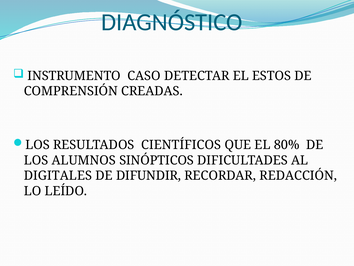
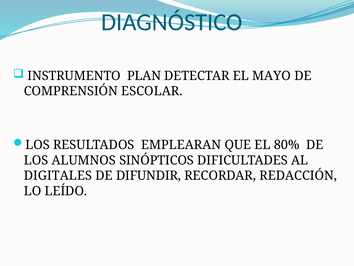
CASO: CASO -> PLAN
ESTOS: ESTOS -> MAYO
CREADAS: CREADAS -> ESCOLAR
CIENTÍFICOS: CIENTÍFICOS -> EMPLEARAN
